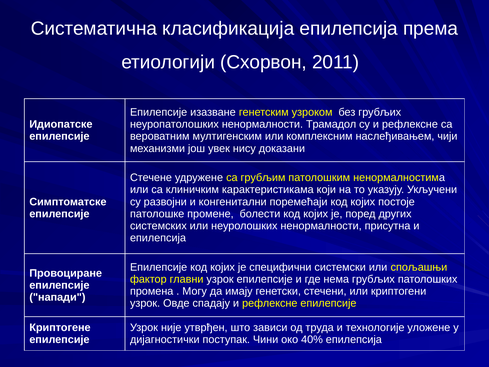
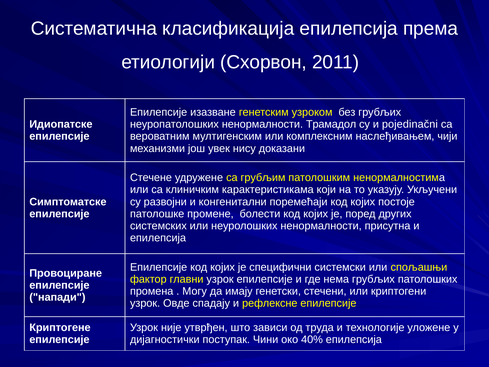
су и рефлексне: рефлексне -> pojedinačni
